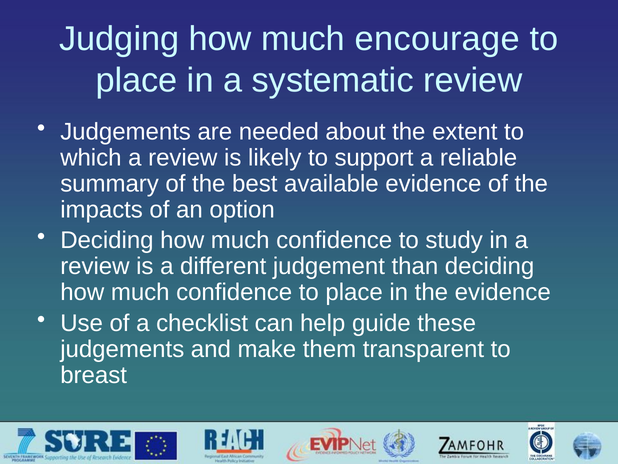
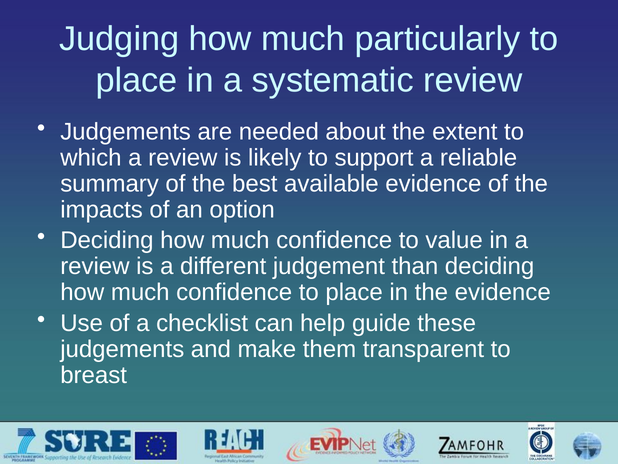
encourage: encourage -> particularly
study: study -> value
